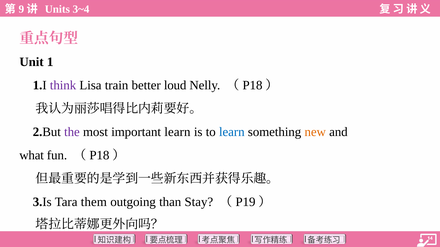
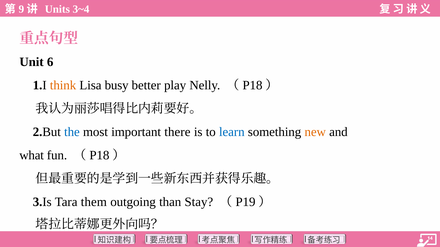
1: 1 -> 6
think colour: purple -> orange
train: train -> busy
loud: loud -> play
the colour: purple -> blue
important learn: learn -> there
